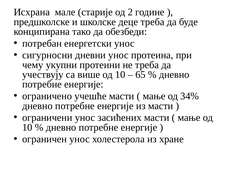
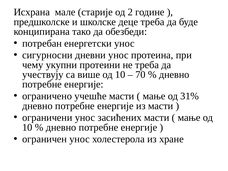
65: 65 -> 70
34%: 34% -> 31%
